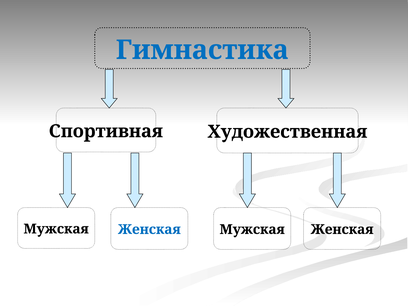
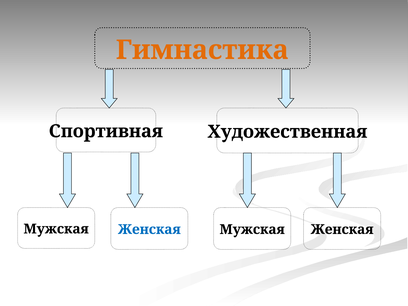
Гимнастика colour: blue -> orange
